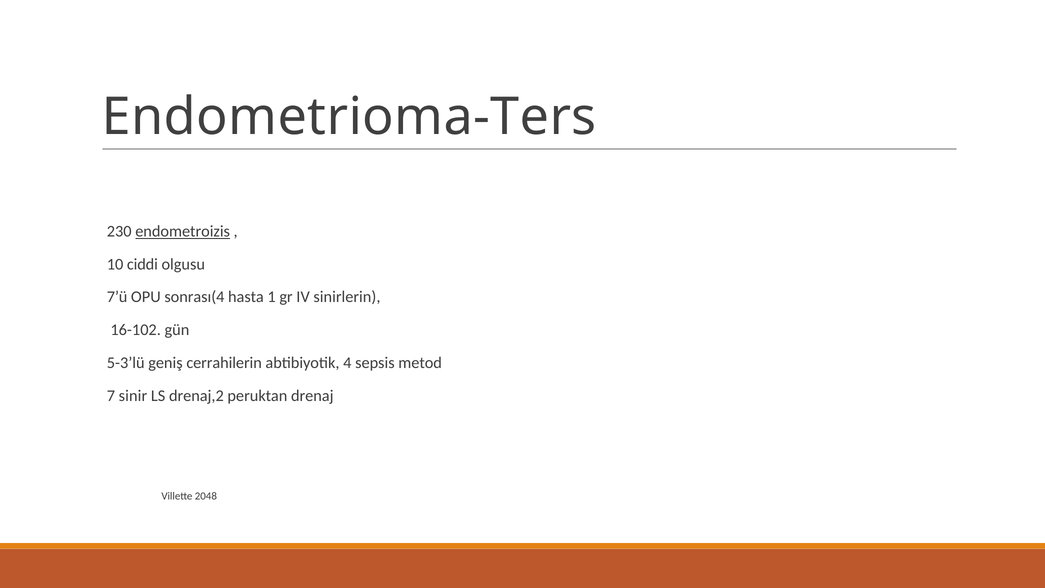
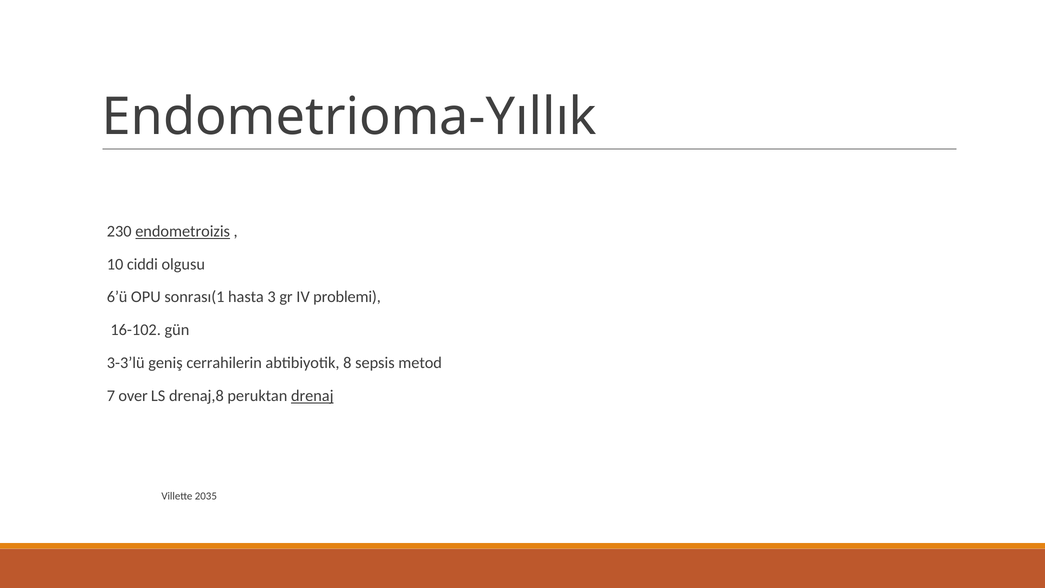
Endometrioma-Ters: Endometrioma-Ters -> Endometrioma-Yıllık
7’ü: 7’ü -> 6’ü
sonrası(4: sonrası(4 -> sonrası(1
1: 1 -> 3
sinirlerin: sinirlerin -> problemi
5-3’lü: 5-3’lü -> 3-3’lü
4: 4 -> 8
sinir: sinir -> over
drenaj,2: drenaj,2 -> drenaj,8
drenaj underline: none -> present
2048: 2048 -> 2035
